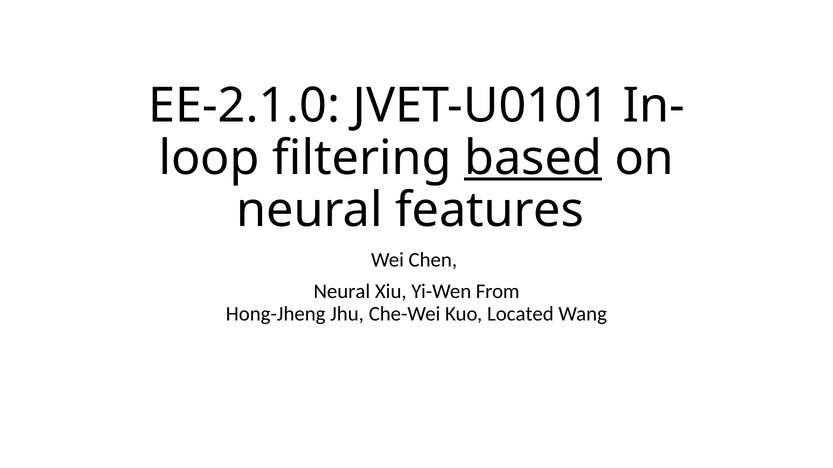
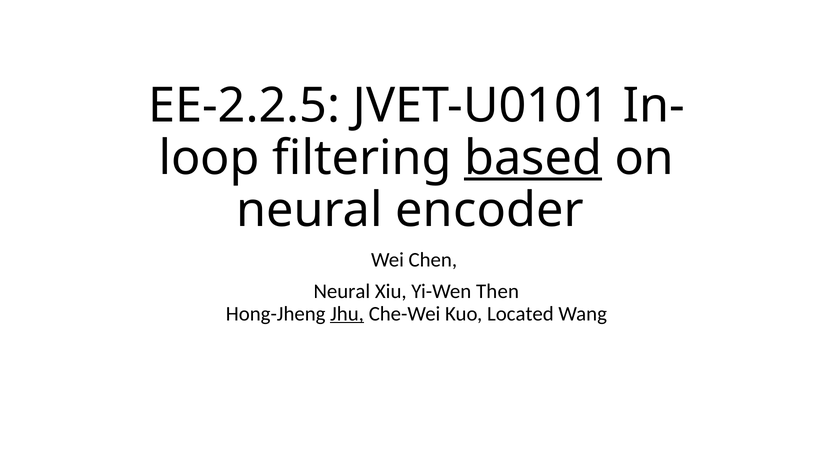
EE-2.1.0: EE-2.1.0 -> EE-2.2.5
features: features -> encoder
From: From -> Then
Jhu underline: none -> present
